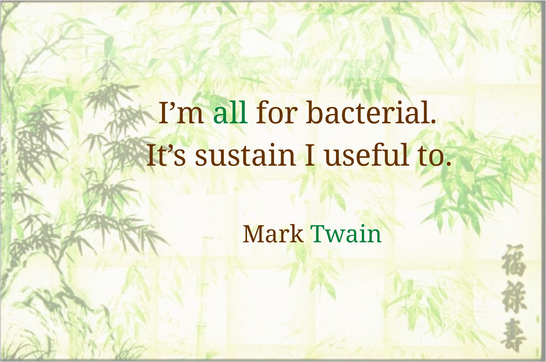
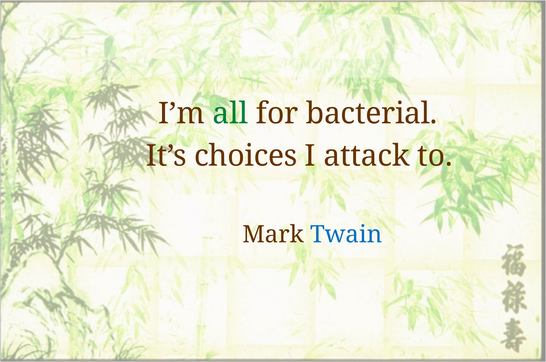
sustain: sustain -> choices
useful: useful -> attack
Twain colour: green -> blue
